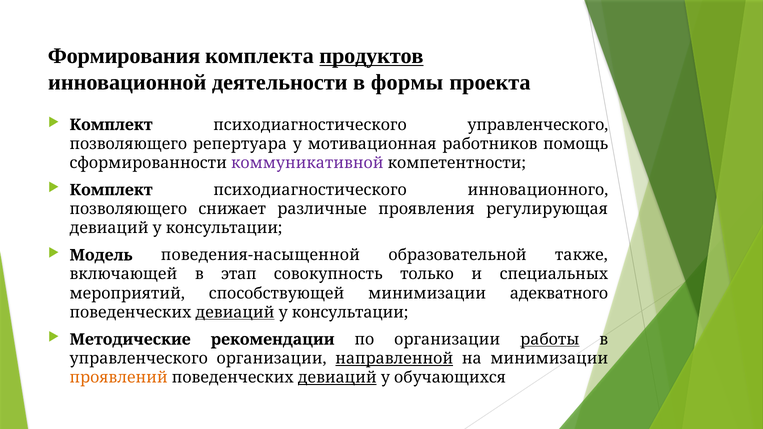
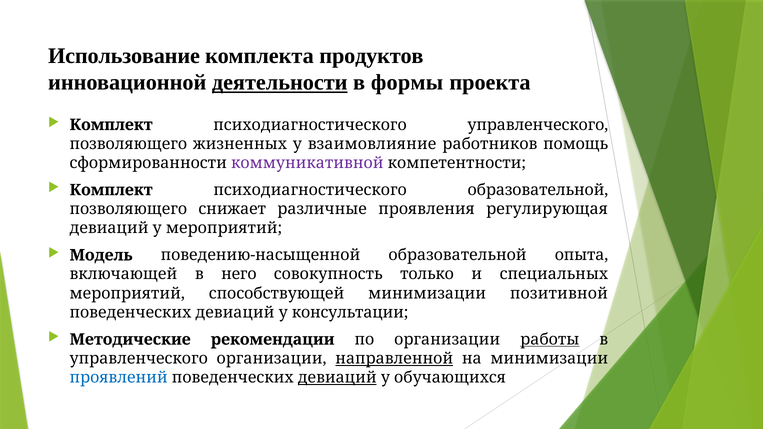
Формирования: Формирования -> Использование
продуктов underline: present -> none
деятельности underline: none -> present
репертуара: репертуара -> жизненных
мотивационная: мотивационная -> взаимовлияние
психодиагностического инновационного: инновационного -> образовательной
консультации at (224, 228): консультации -> мероприятий
поведения-насыщенной: поведения-насыщенной -> поведению-насыщенной
также: также -> опыта
этап: этап -> него
адекватного: адекватного -> позитивной
девиаций at (235, 313) underline: present -> none
проявлений colour: orange -> blue
